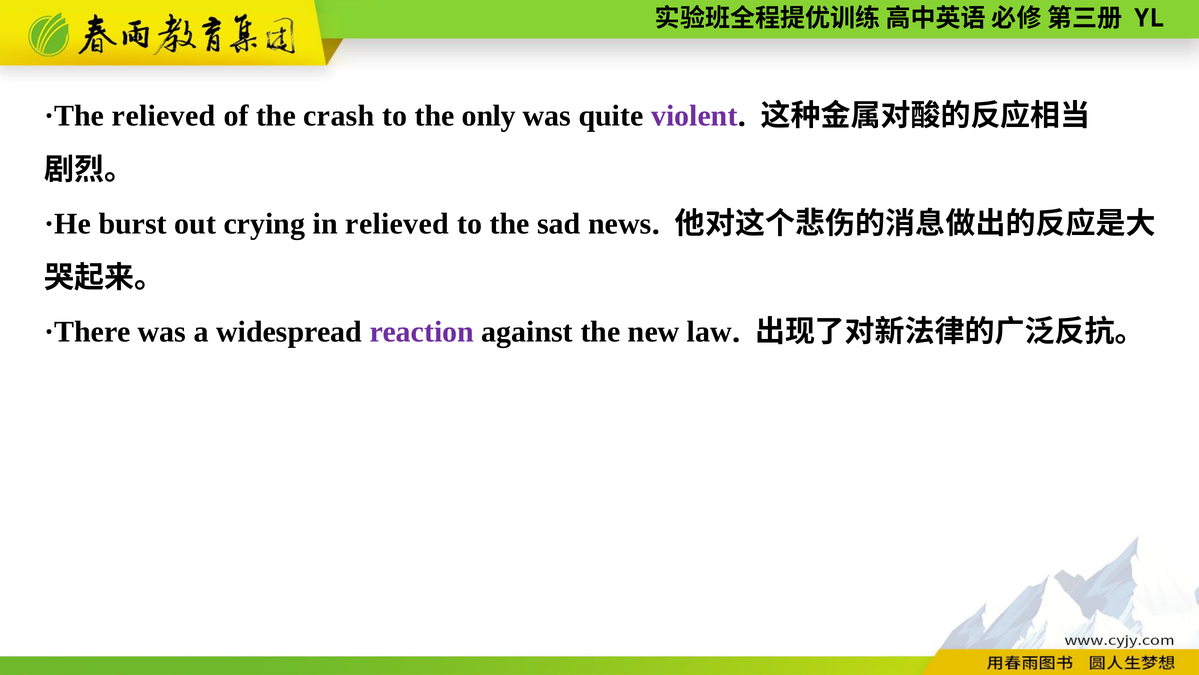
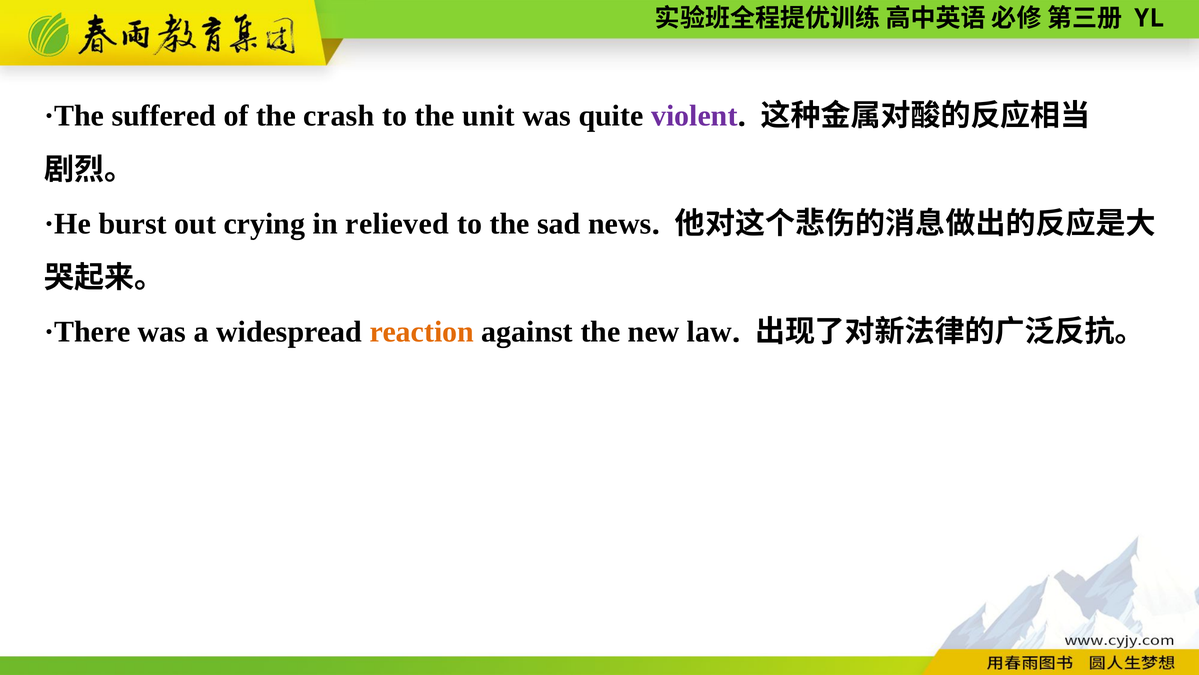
·The relieved: relieved -> suffered
only: only -> unit
reaction colour: purple -> orange
